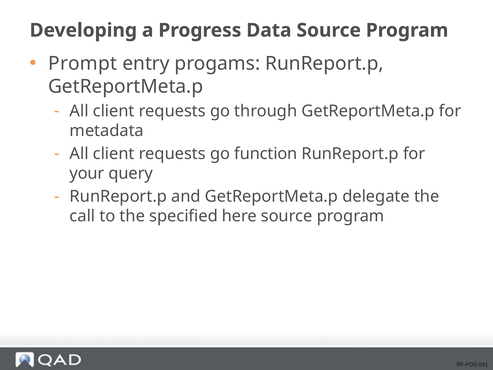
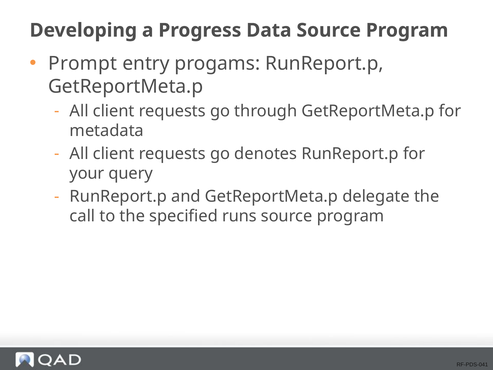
function: function -> denotes
here: here -> runs
